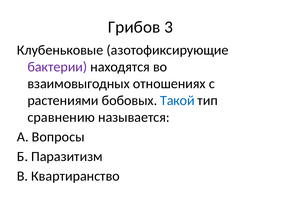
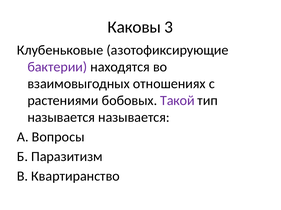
Грибов: Грибов -> Каковы
Такой colour: blue -> purple
сравнению at (61, 118): сравнению -> называется
